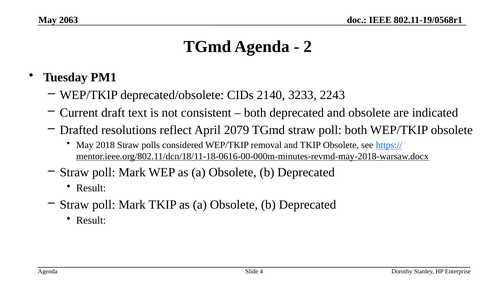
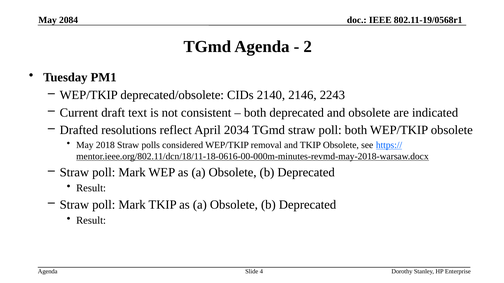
2063: 2063 -> 2084
3233: 3233 -> 2146
2079: 2079 -> 2034
